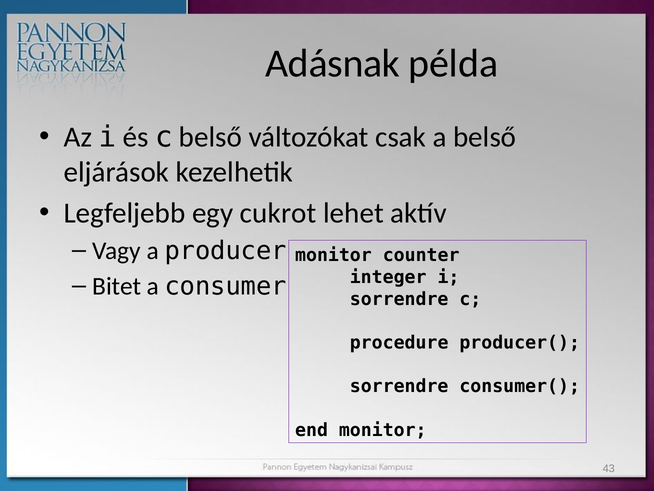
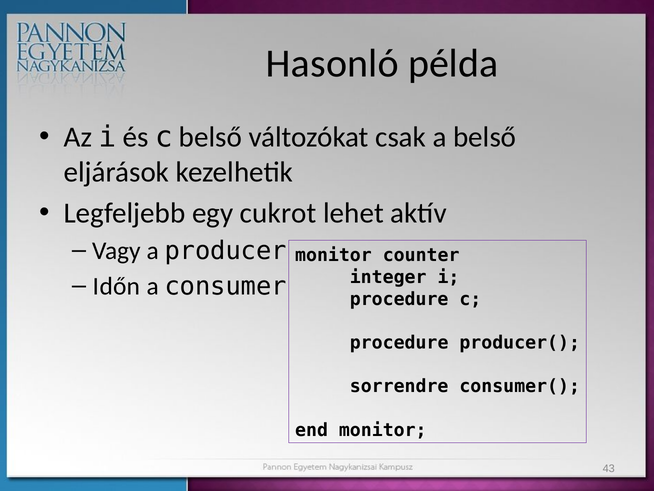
Adásnak: Adásnak -> Hasonló
Bitet: Bitet -> Időn
sorrendre at (399, 299): sorrendre -> procedure
